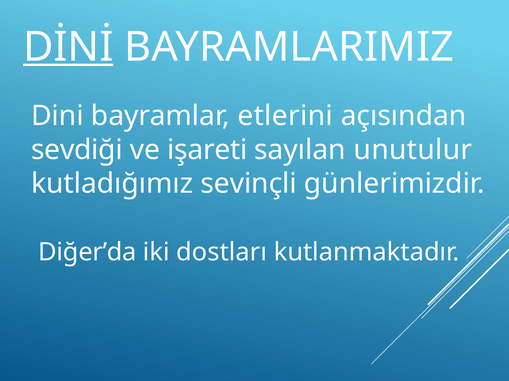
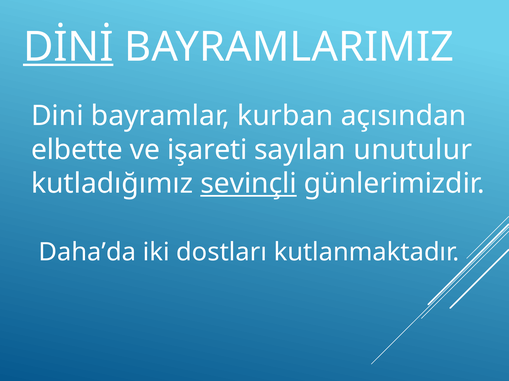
etlerini: etlerini -> kurban
sevdiği: sevdiği -> elbette
sevinçli underline: none -> present
Diğer’da: Diğer’da -> Daha’da
